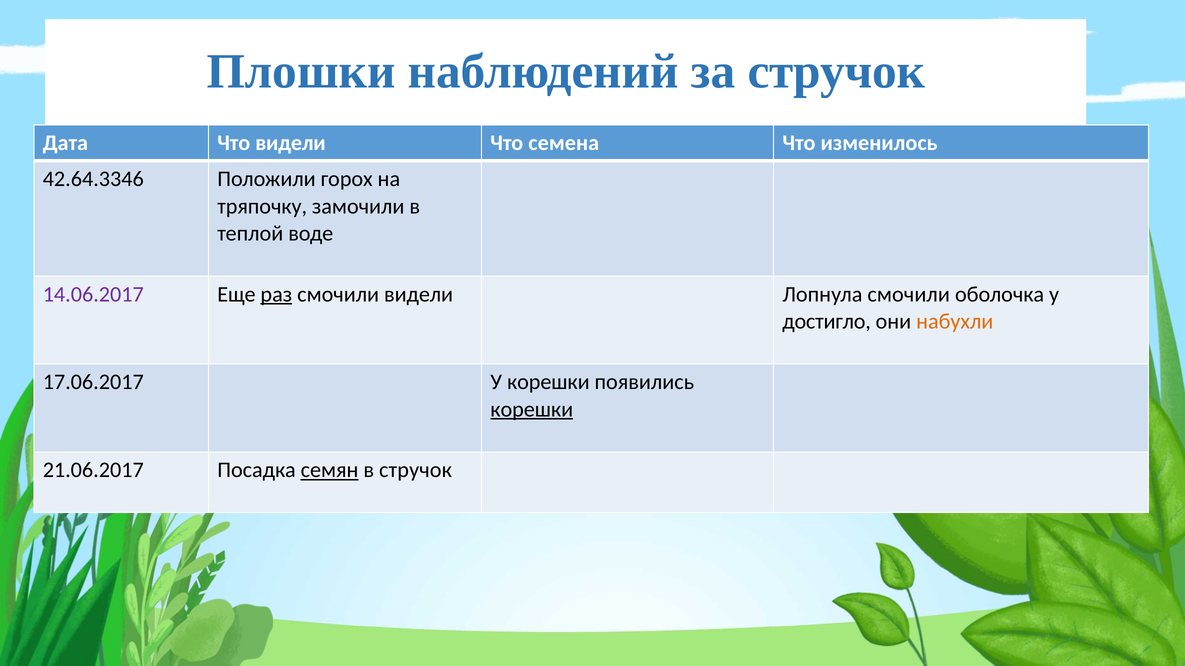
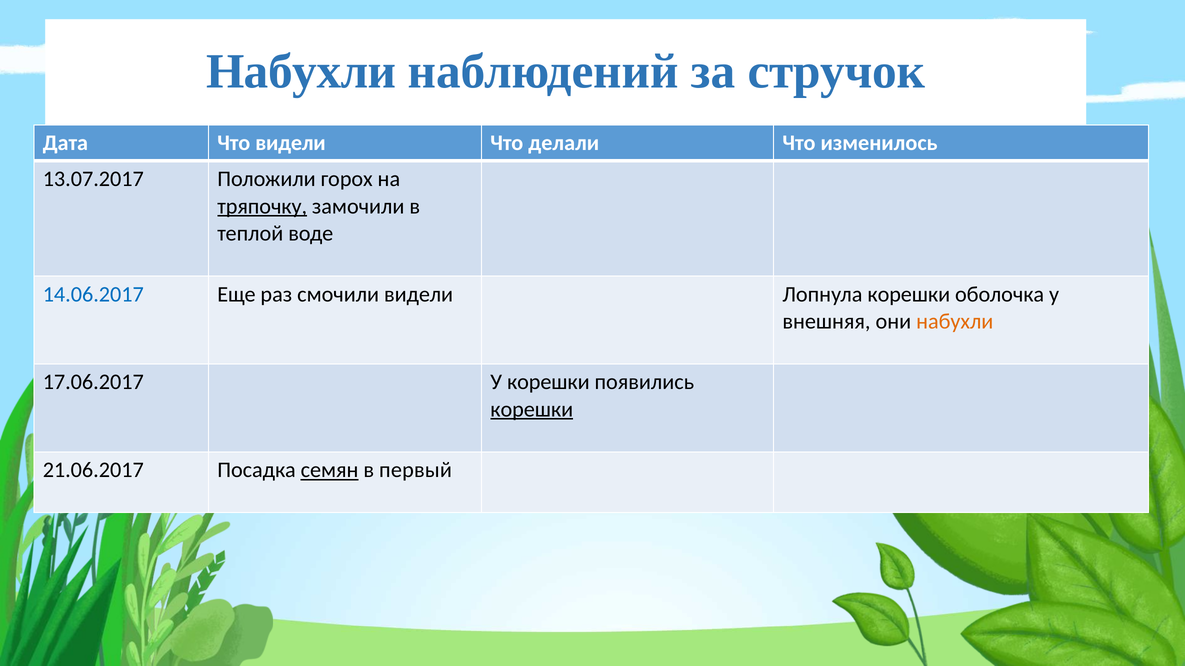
Плошки at (301, 72): Плошки -> Набухли
семена: семена -> делали
42.64.3346: 42.64.3346 -> 13.07.2017
тряпочку underline: none -> present
14.06.2017 colour: purple -> blue
раз underline: present -> none
Лопнула смочили: смочили -> корешки
достигло: достигло -> внешняя
в стручок: стручок -> первый
